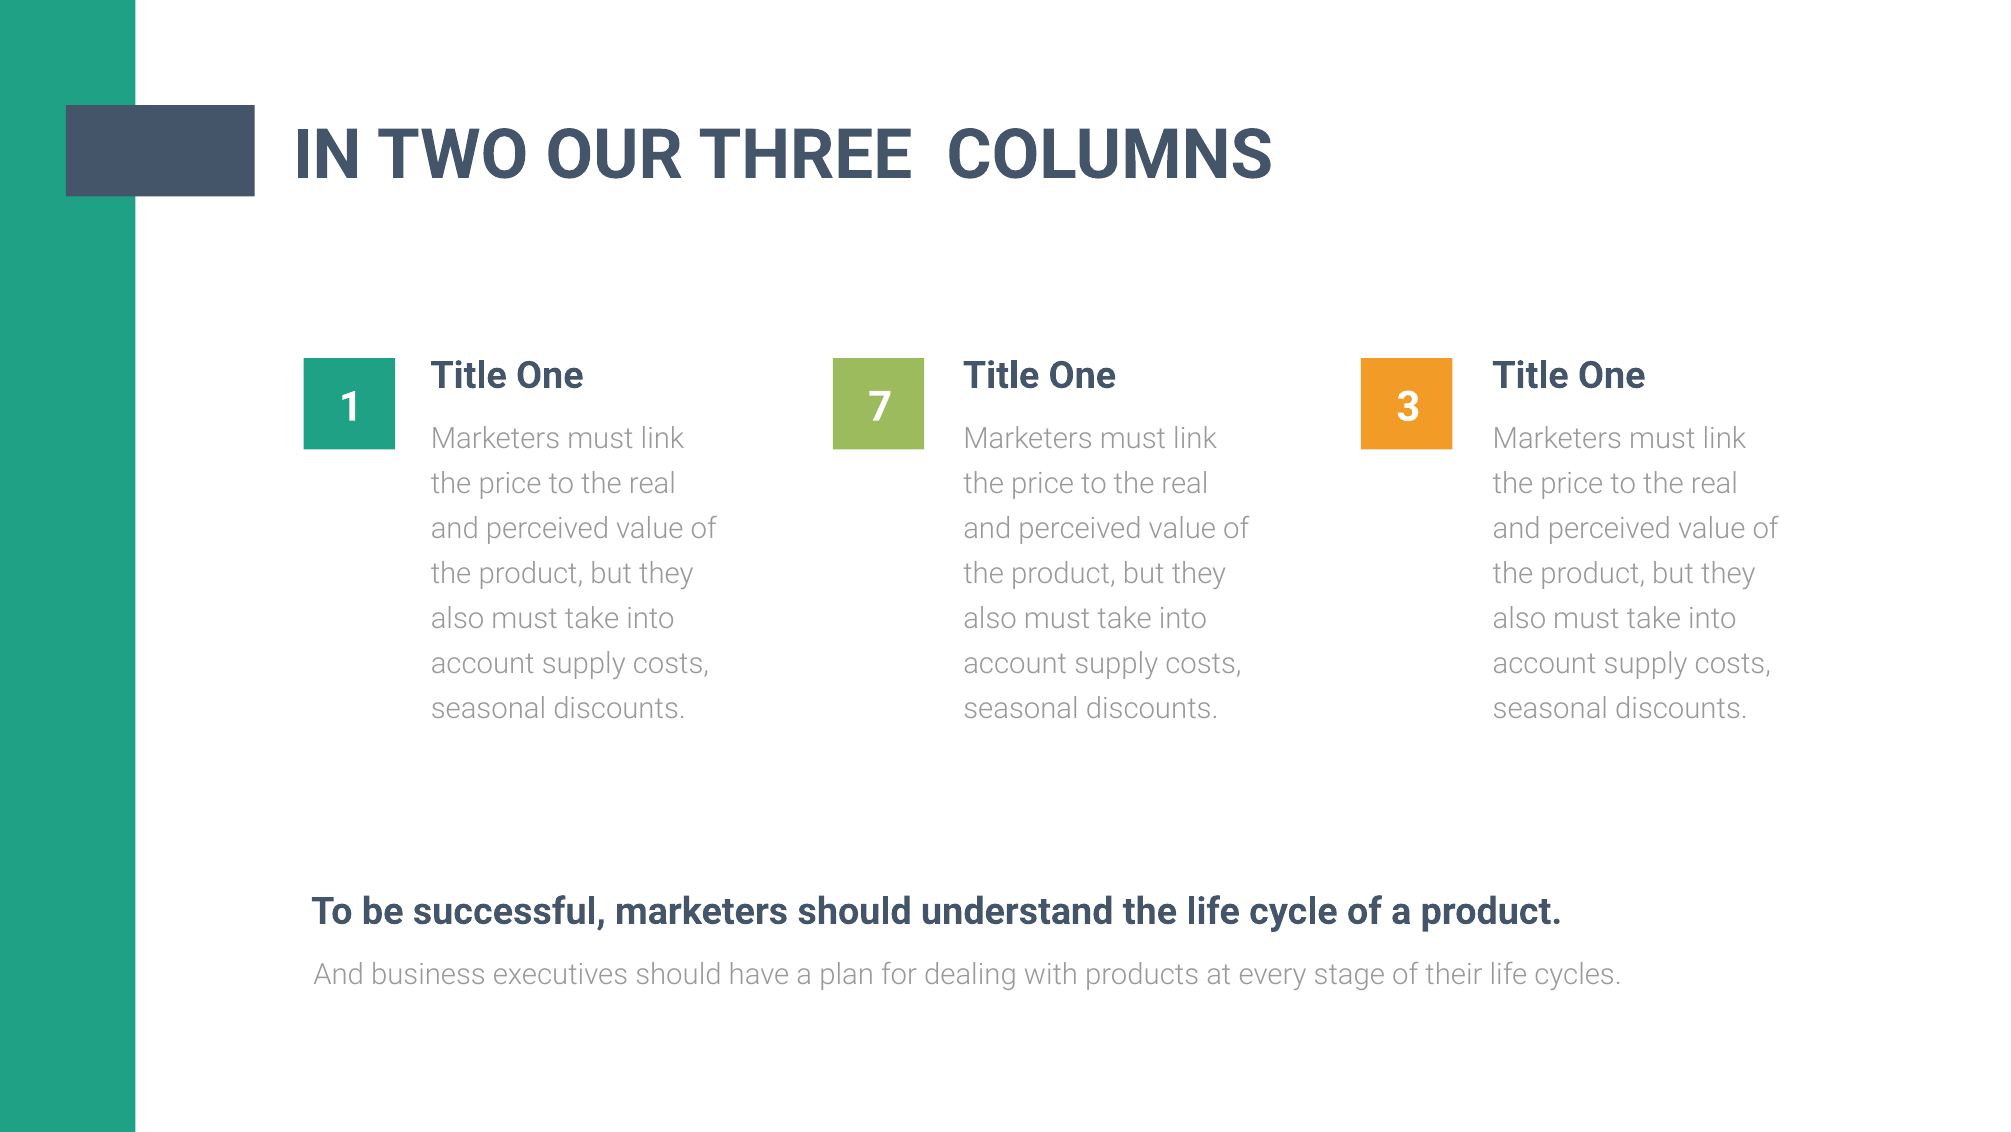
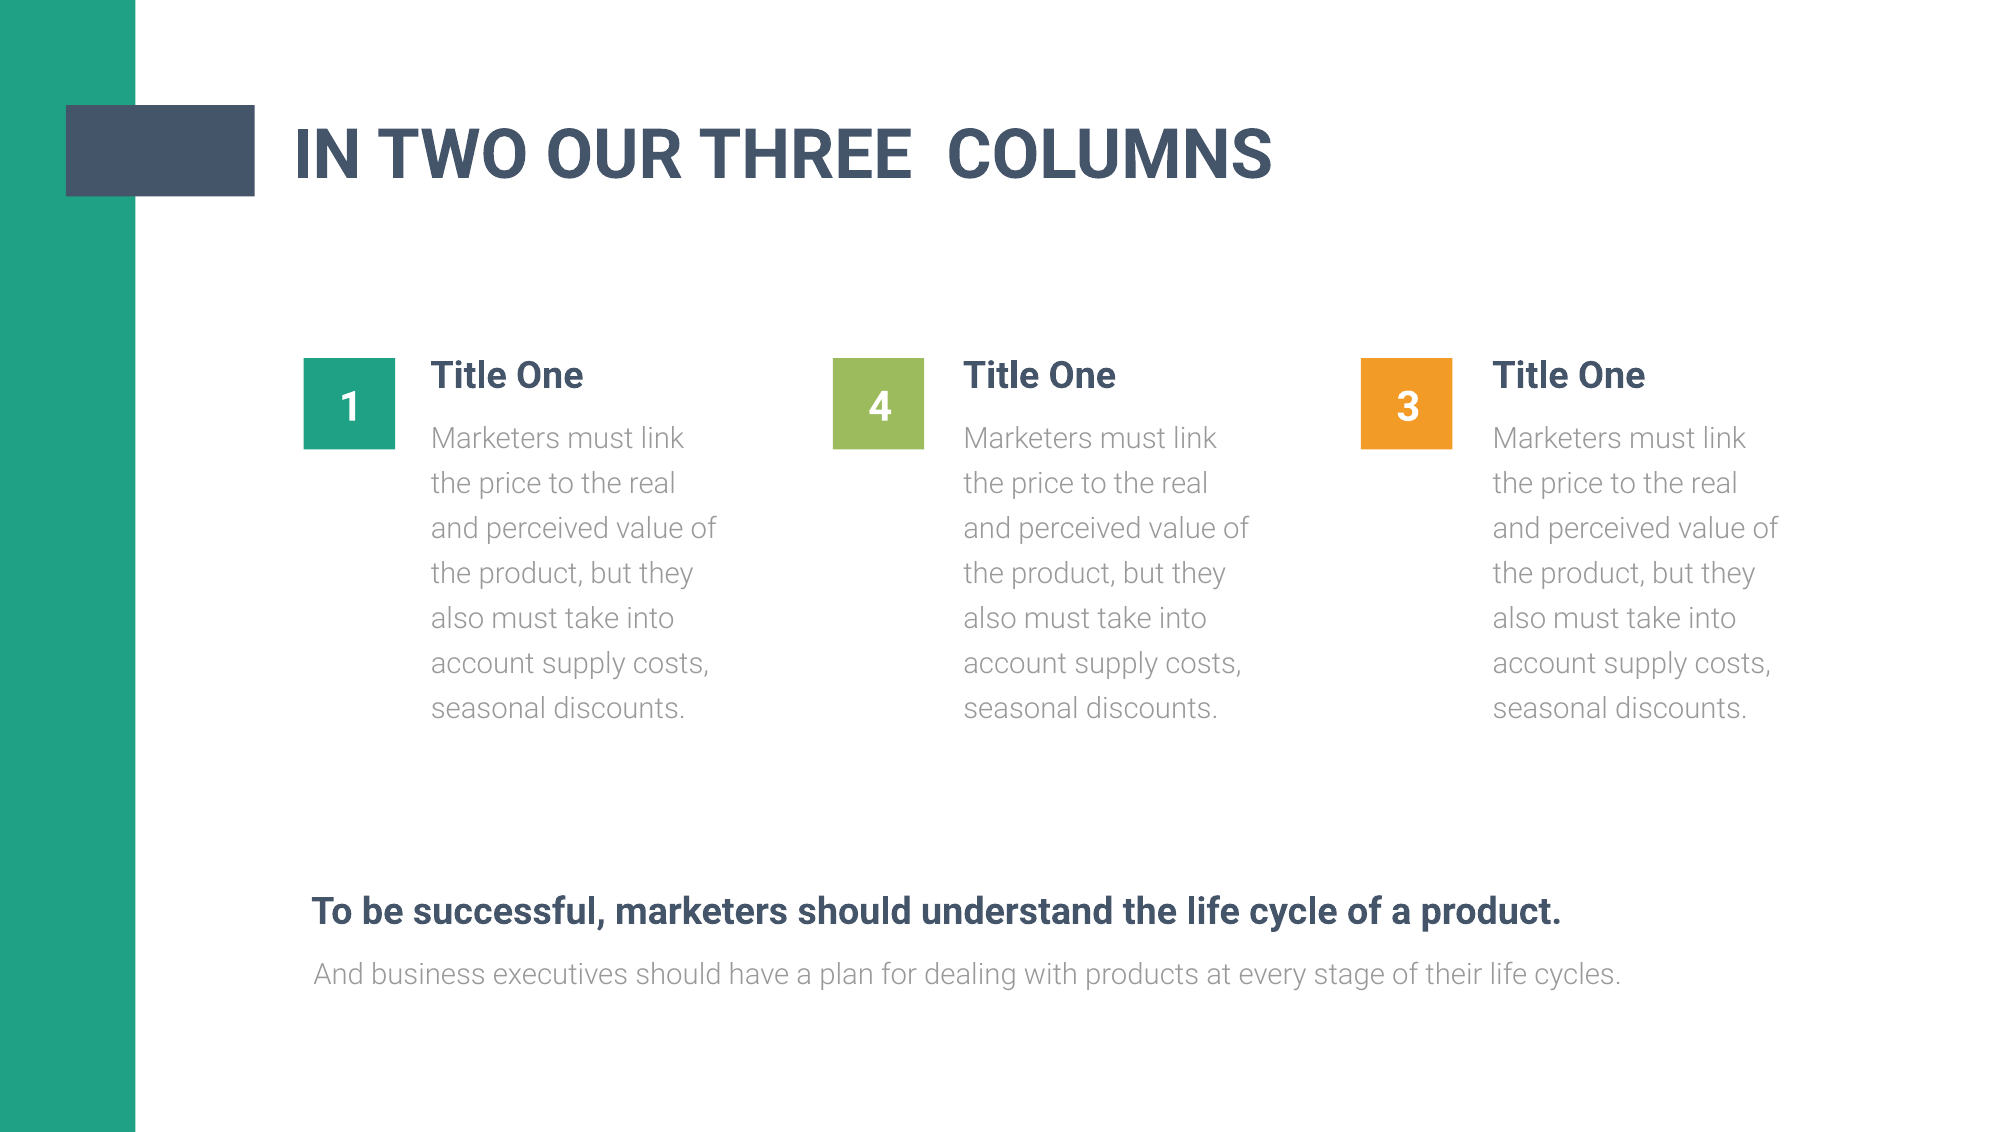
7: 7 -> 4
